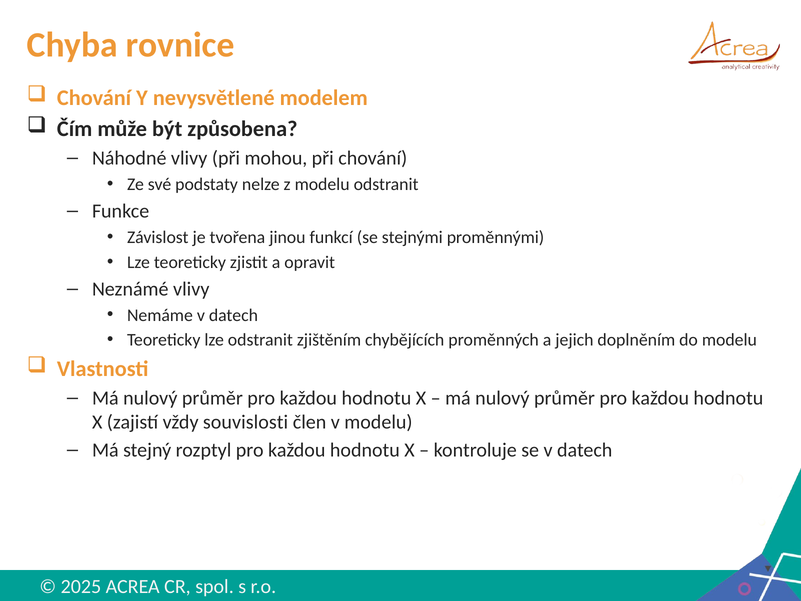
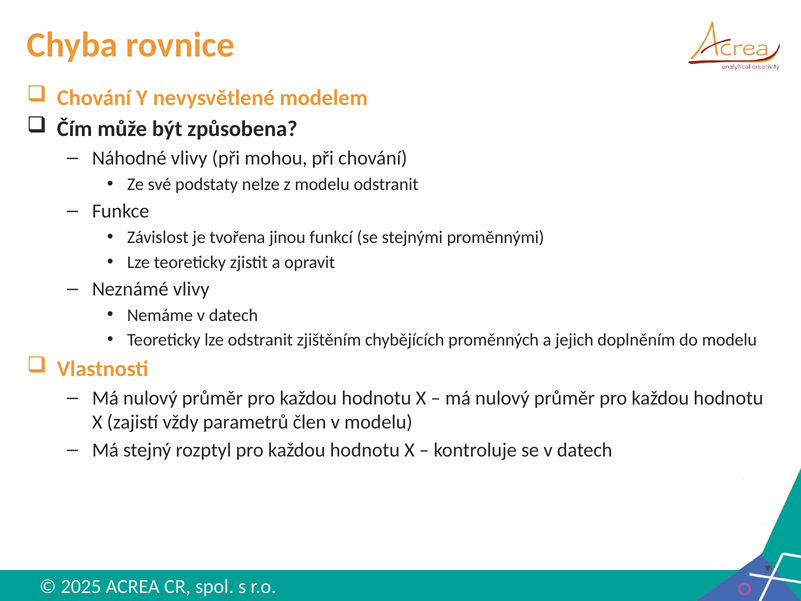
souvislosti: souvislosti -> parametrů
